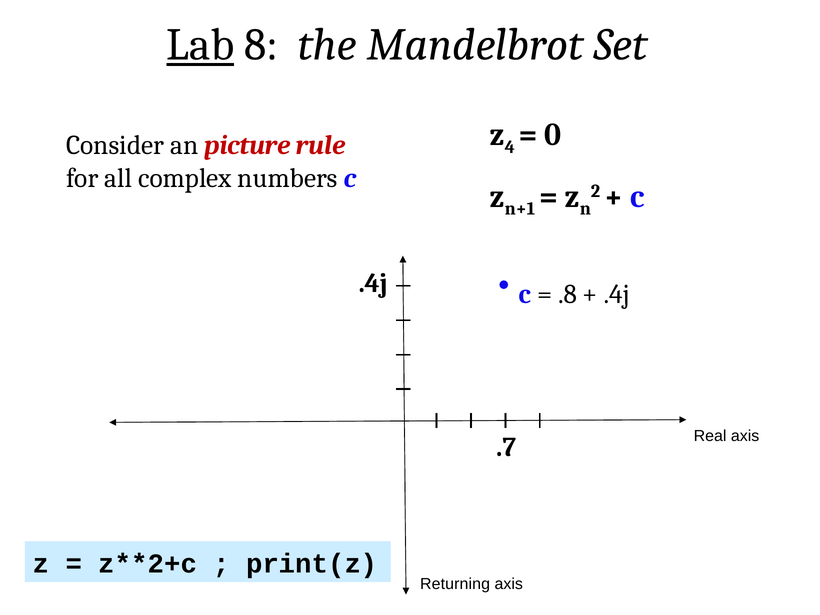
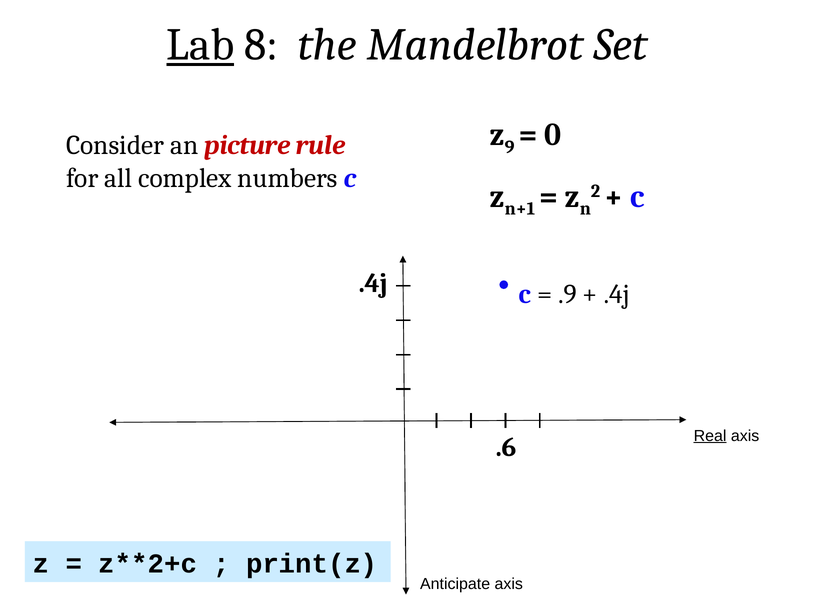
4: 4 -> 9
.8: .8 -> .9
Real underline: none -> present
.7: .7 -> .6
Returning: Returning -> Anticipate
